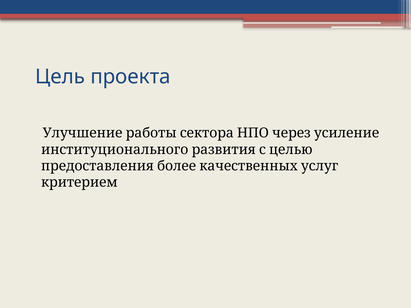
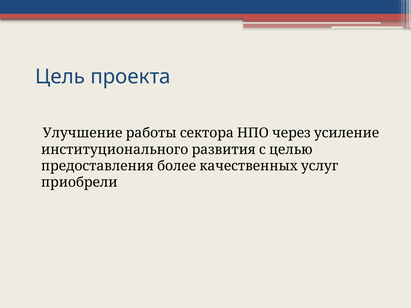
критерием: критерием -> приобрели
